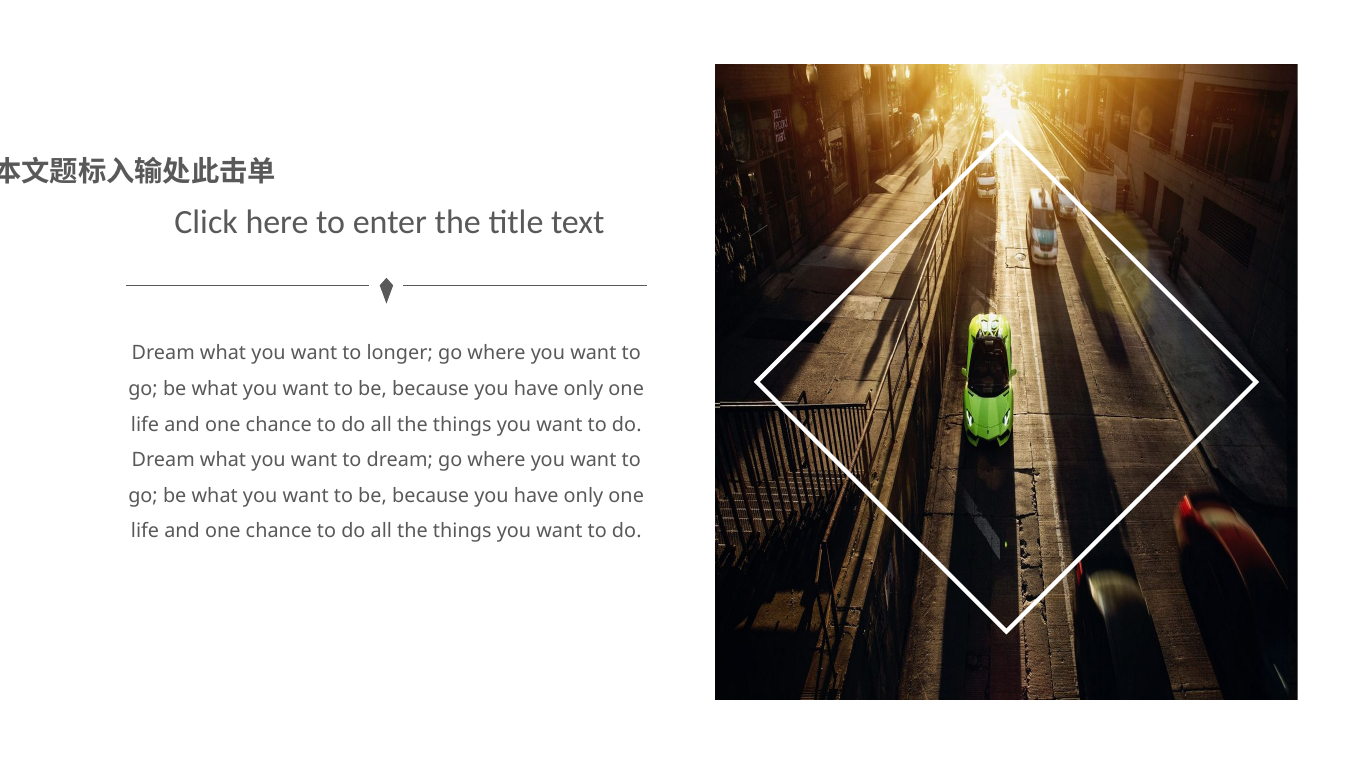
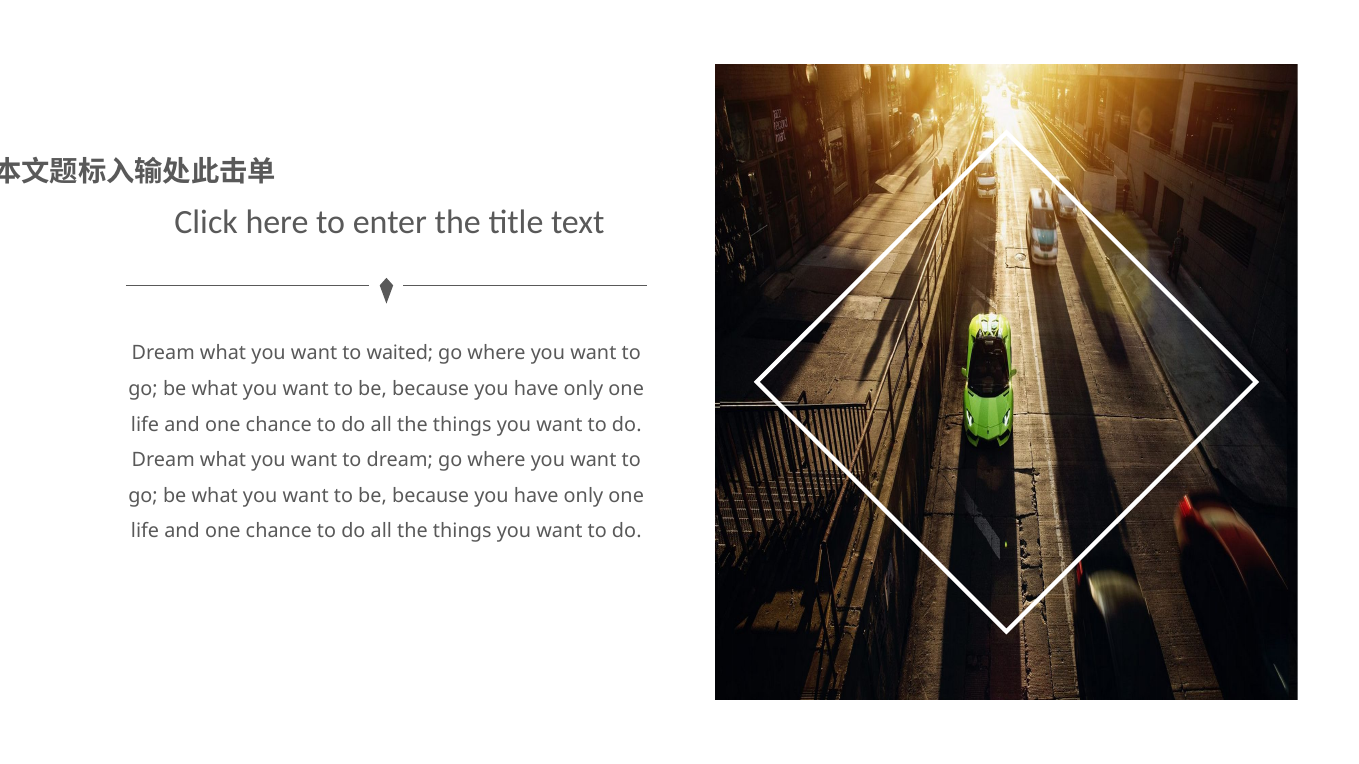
longer: longer -> waited
